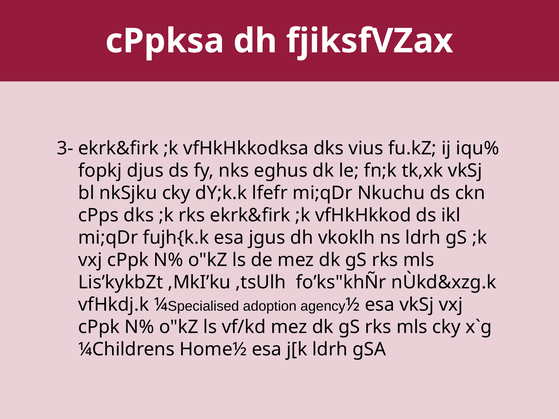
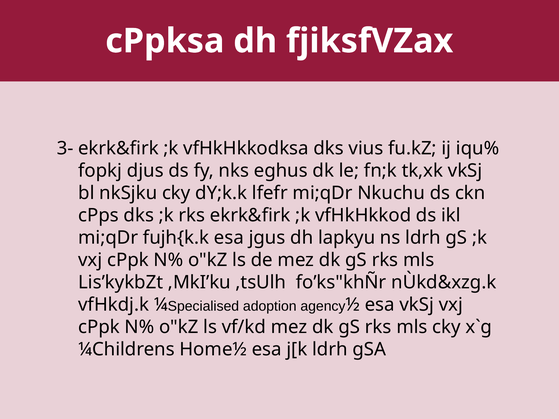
vkoklh: vkoklh -> lapkyu
